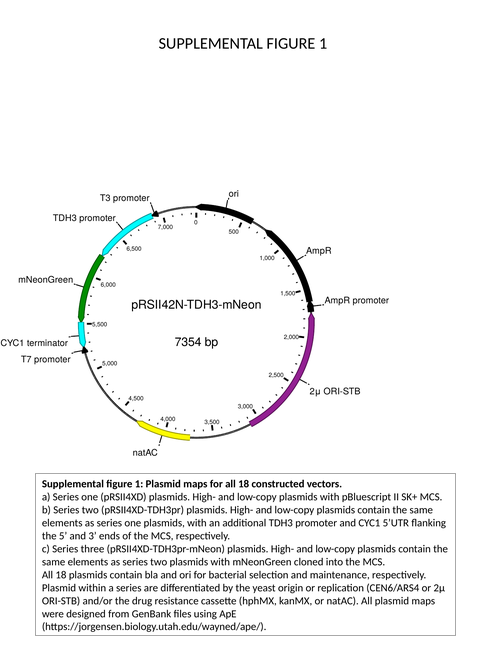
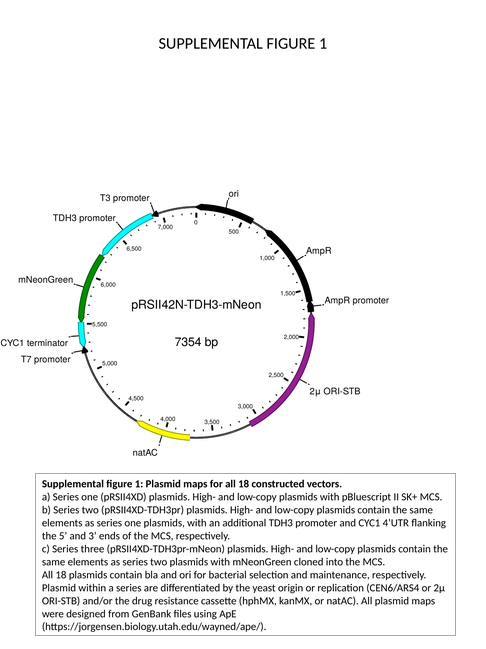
5’UTR: 5’UTR -> 4’UTR
